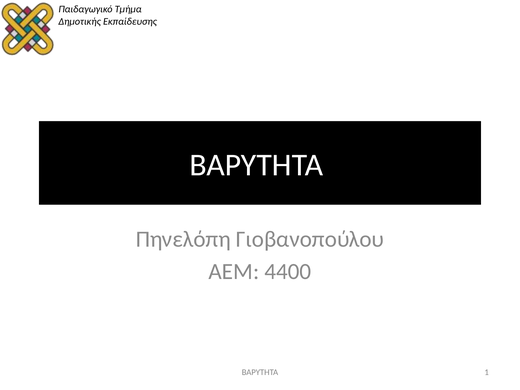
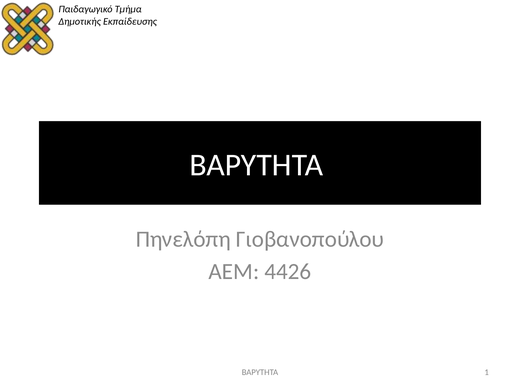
4400: 4400 -> 4426
